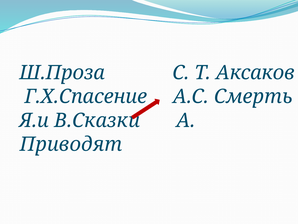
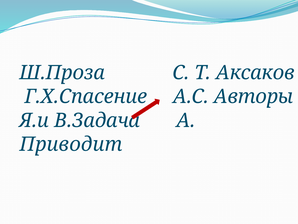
Смерть: Смерть -> Авторы
В.Сказки: В.Сказки -> В.Задача
Приводят: Приводят -> Приводит
